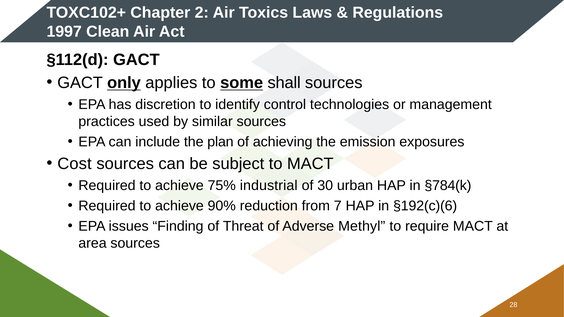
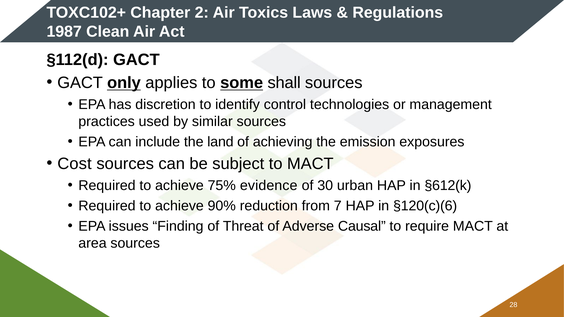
1997: 1997 -> 1987
plan: plan -> land
industrial: industrial -> evidence
§784(k: §784(k -> §612(k
§192(c)(6: §192(c)(6 -> §120(c)(6
Methyl: Methyl -> Causal
